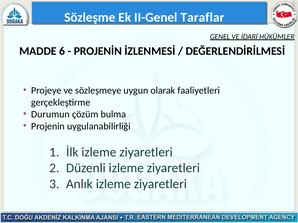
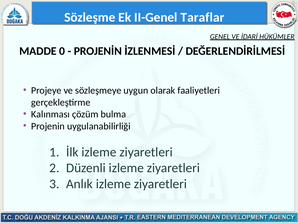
6: 6 -> 0
Durumun: Durumun -> Kalınması
